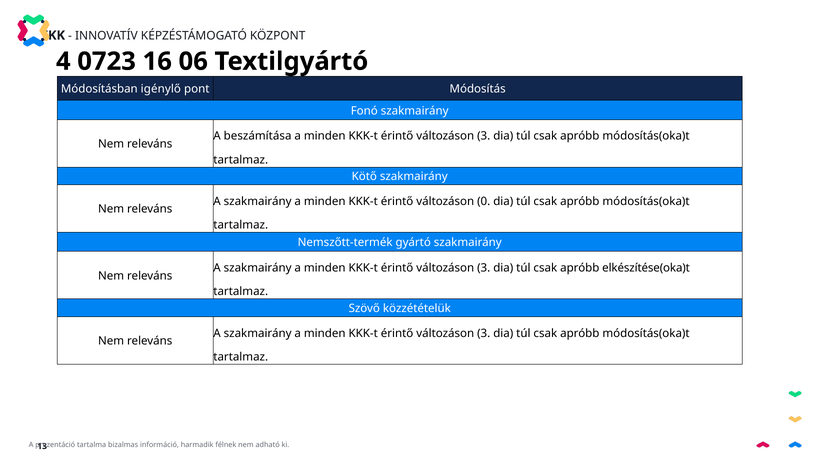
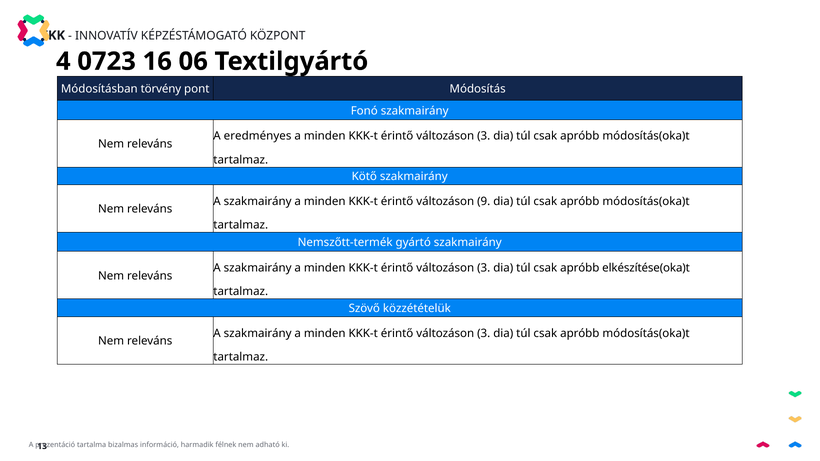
igénylő: igénylő -> törvény
beszámítása: beszámítása -> eredményes
0: 0 -> 9
